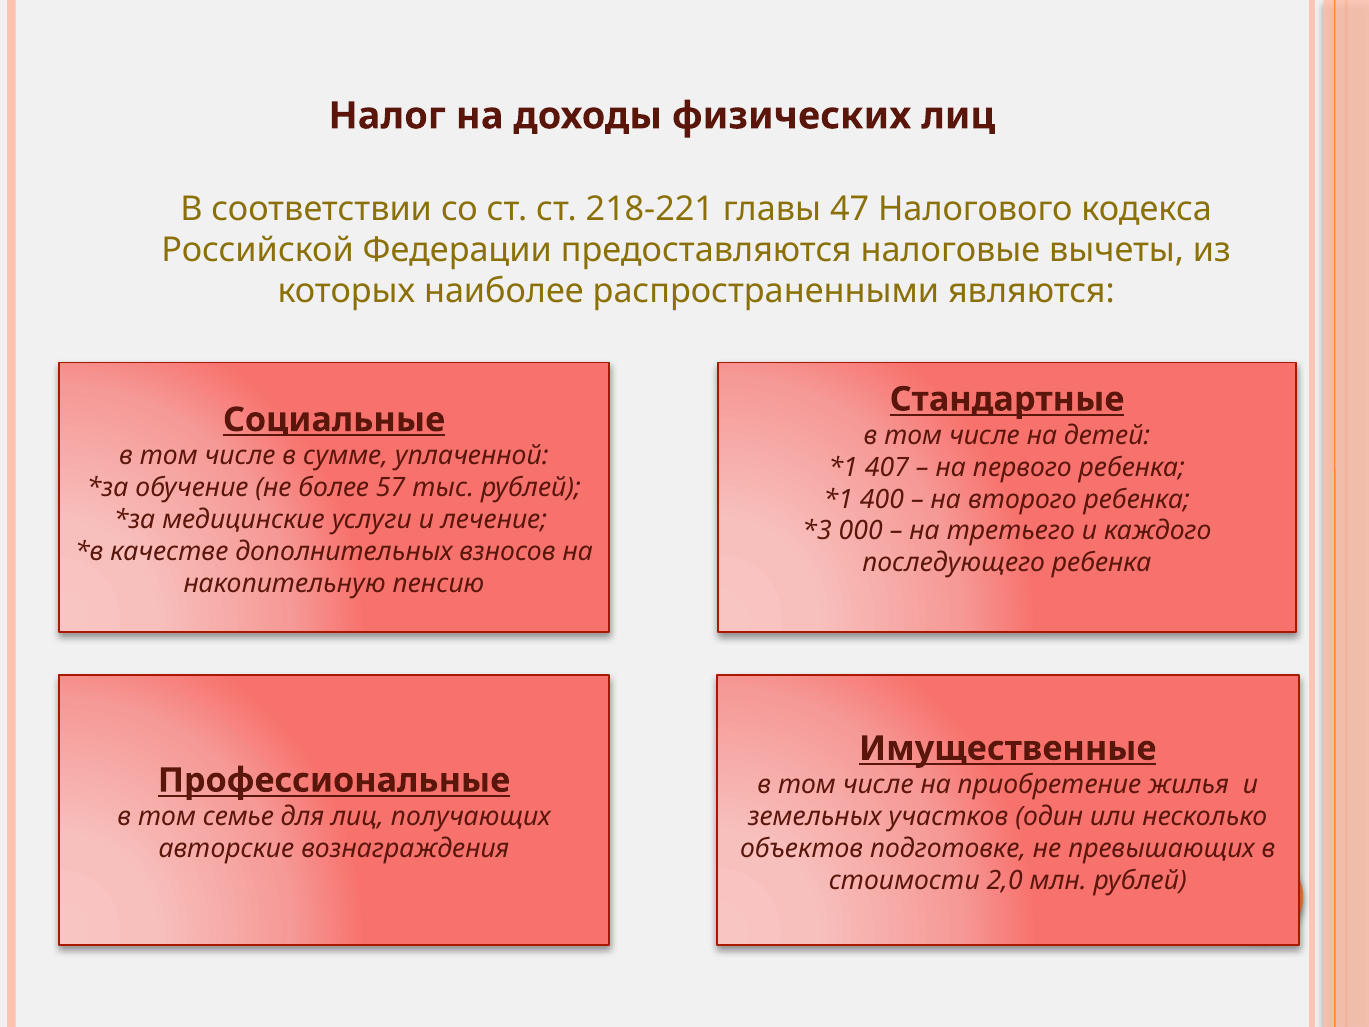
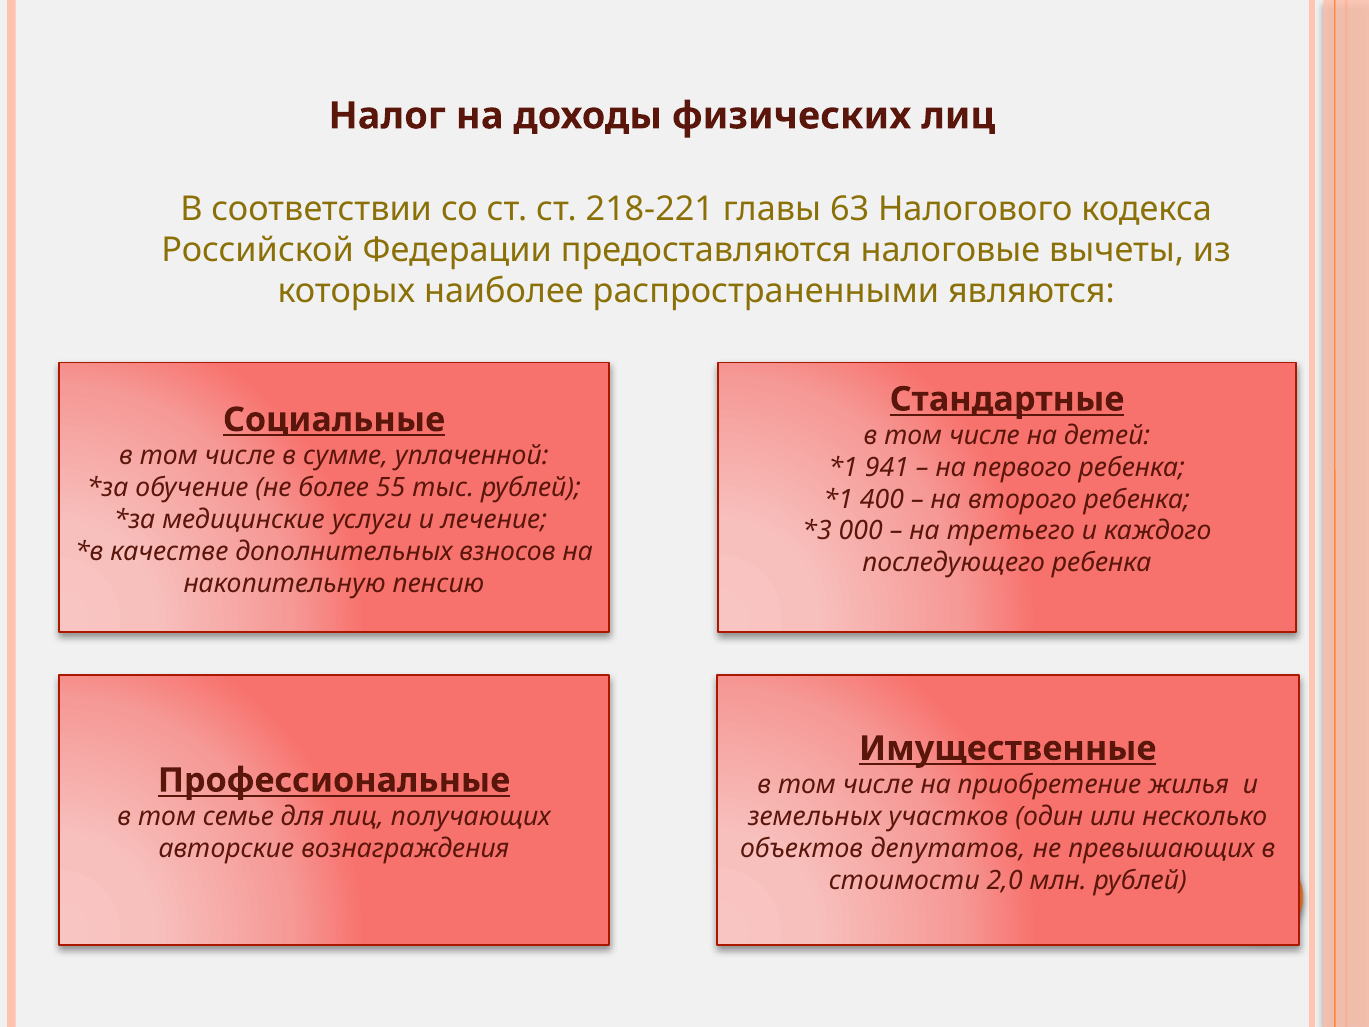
47: 47 -> 63
407: 407 -> 941
57: 57 -> 55
подготовке: подготовке -> депутатов
